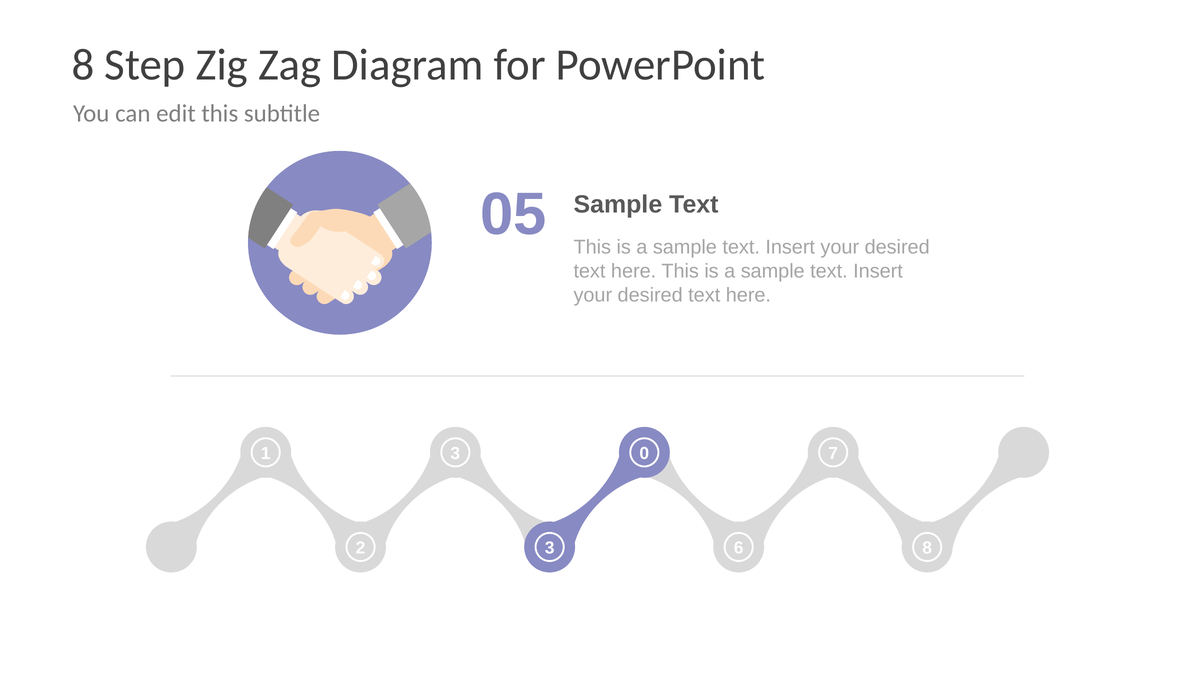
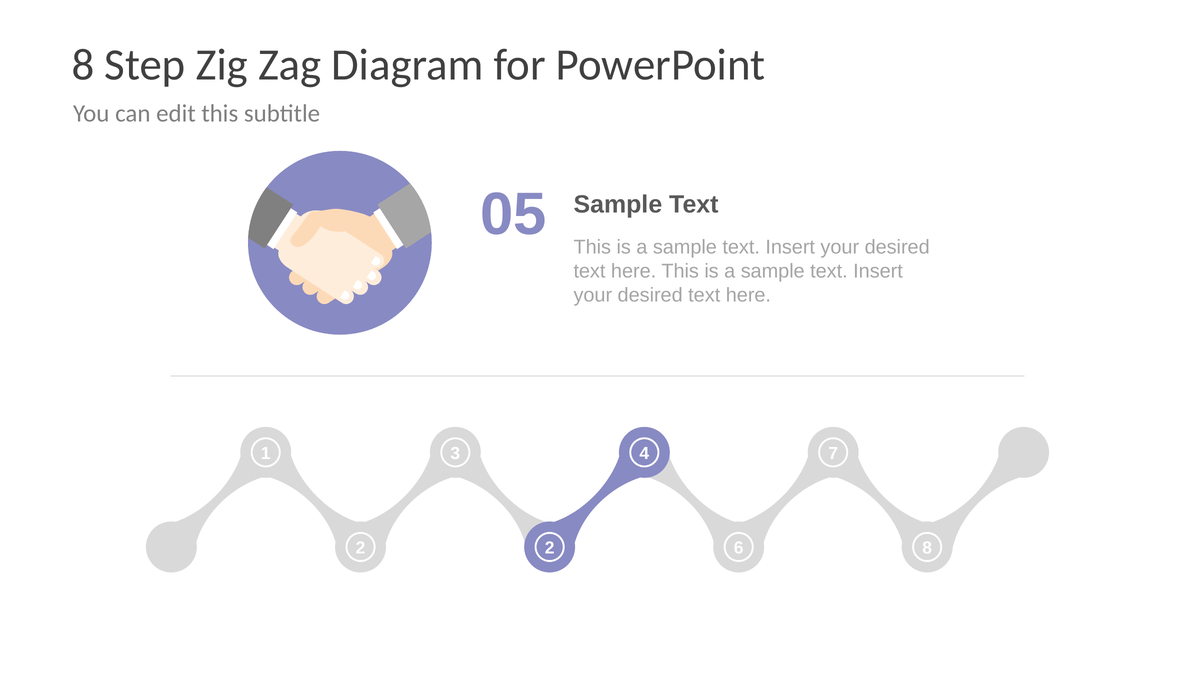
0: 0 -> 4
2 3: 3 -> 2
